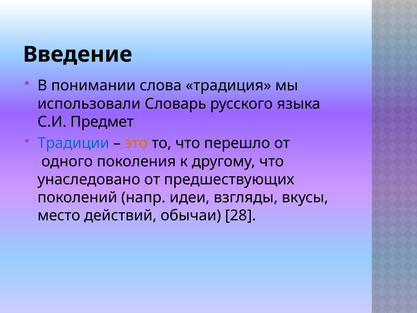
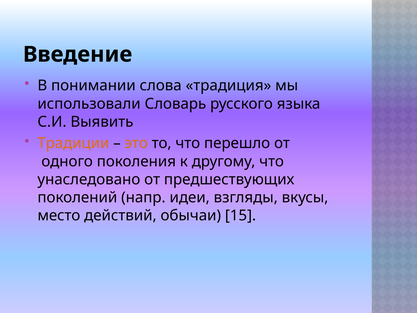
Предмет: Предмет -> Выявить
Традиции colour: blue -> orange
28: 28 -> 15
